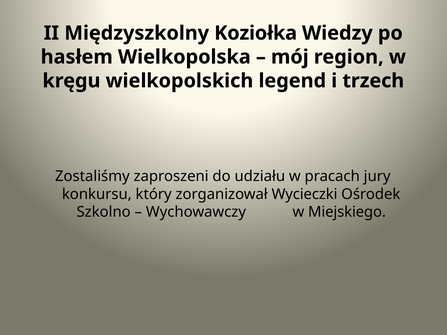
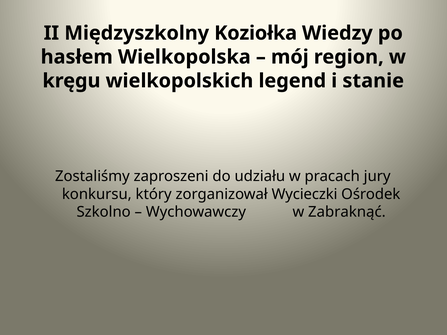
trzech: trzech -> stanie
Miejskiego: Miejskiego -> Zabraknąć
